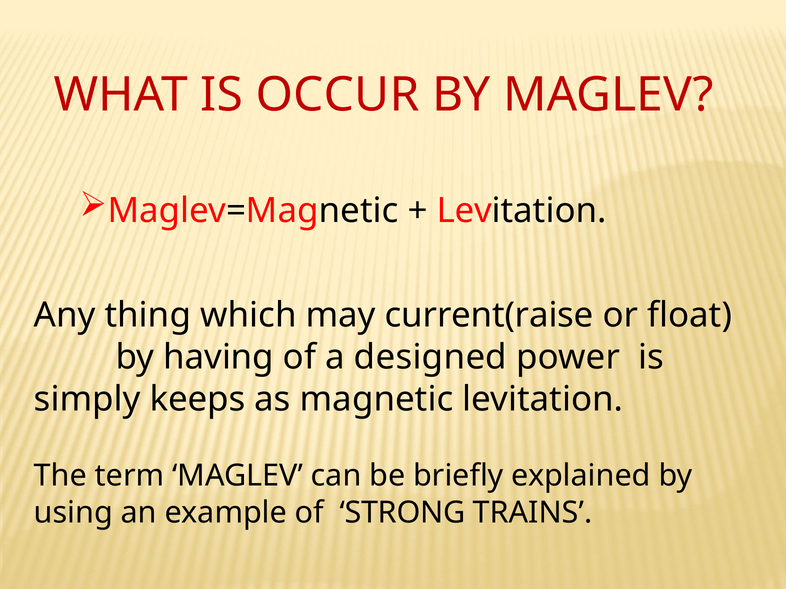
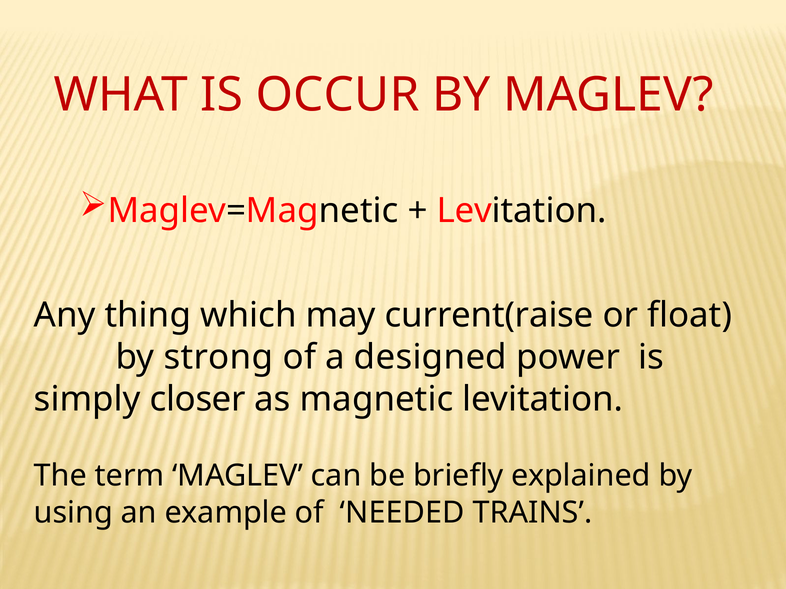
having: having -> strong
keeps: keeps -> closer
STRONG: STRONG -> NEEDED
